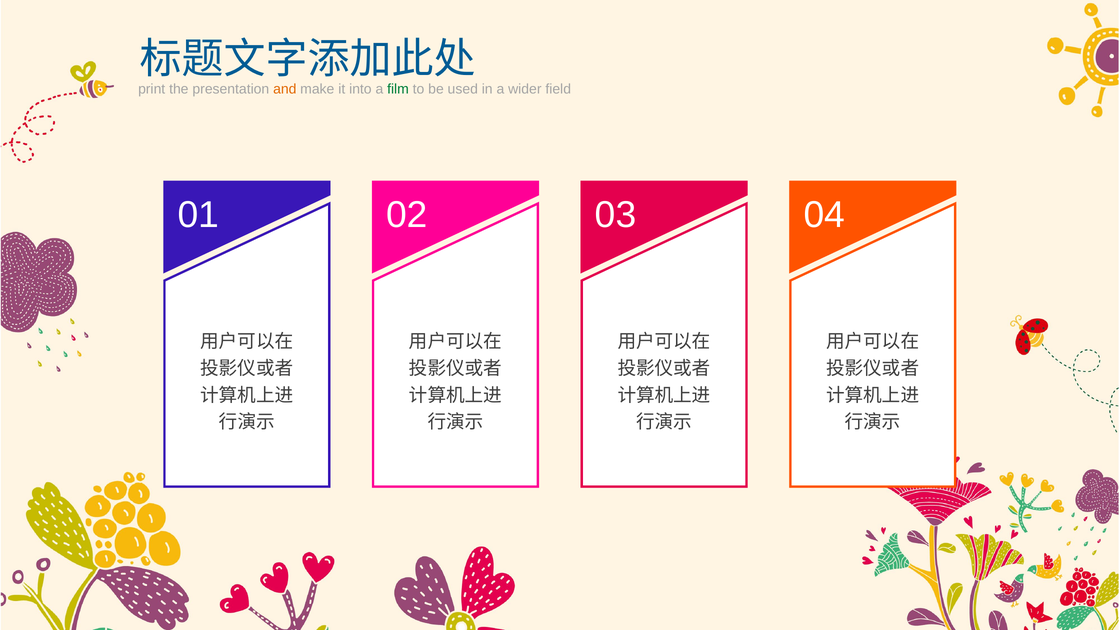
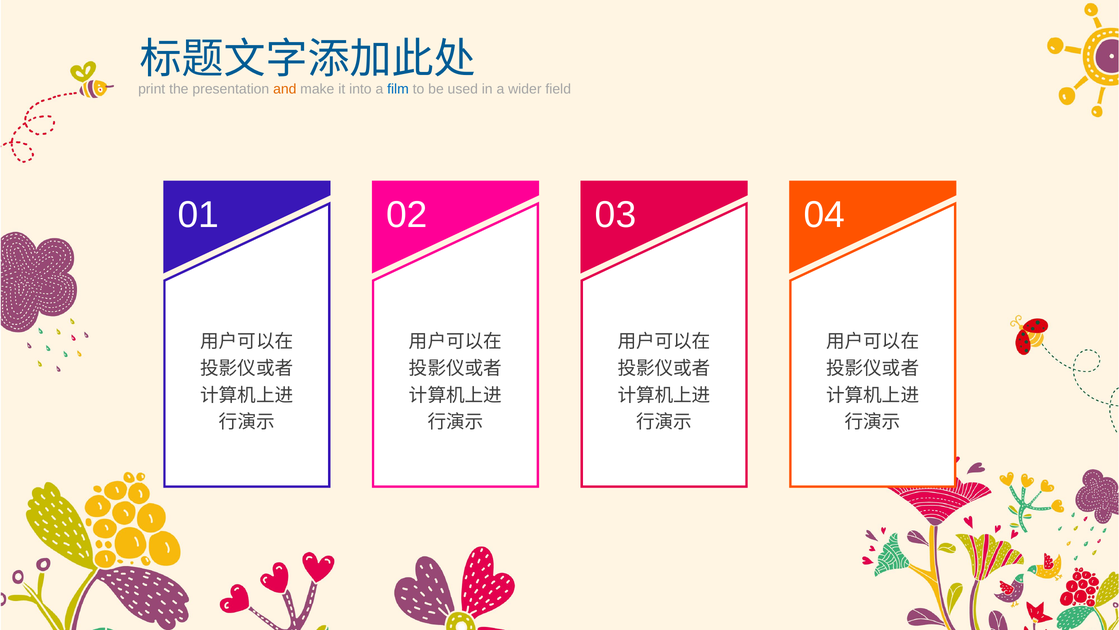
film colour: green -> blue
